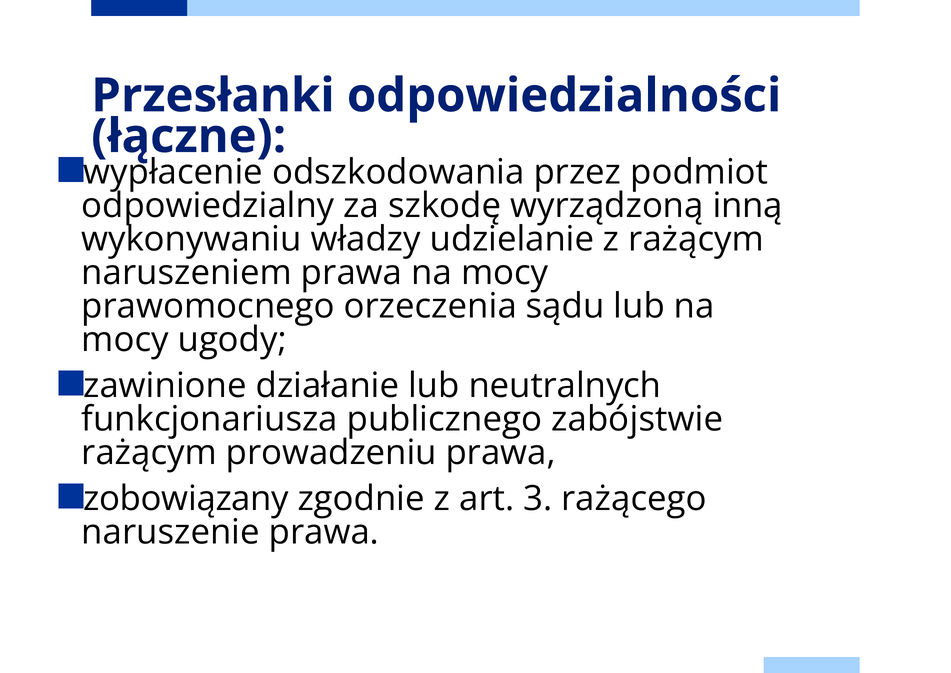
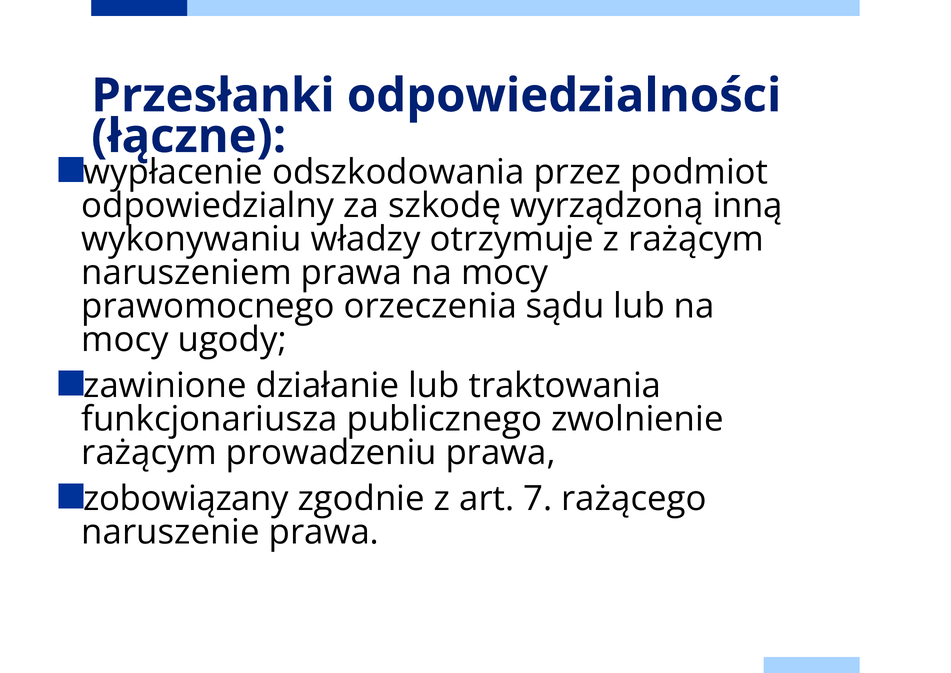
udzielanie: udzielanie -> otrzymuje
neutralnych: neutralnych -> traktowania
zabójstwie: zabójstwie -> zwolnienie
3: 3 -> 7
